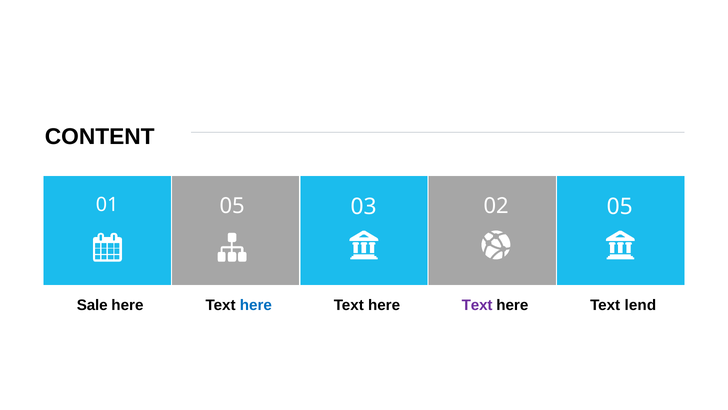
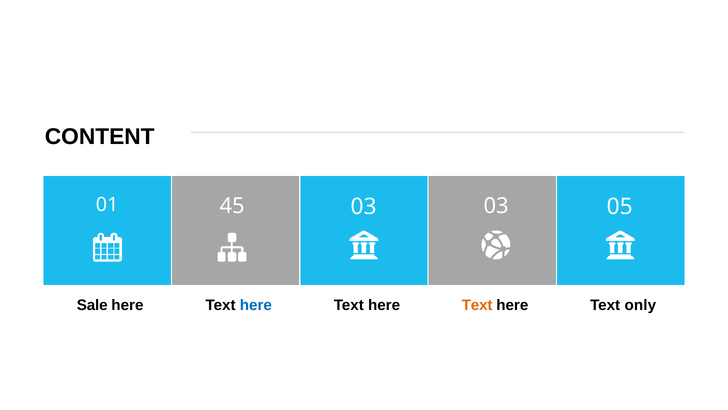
01 05: 05 -> 45
03 02: 02 -> 03
Text at (477, 305) colour: purple -> orange
lend: lend -> only
